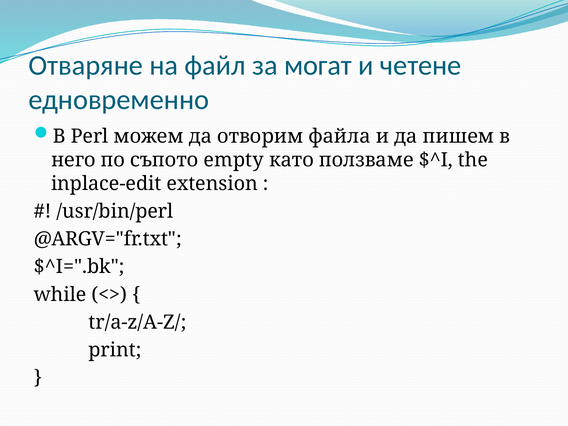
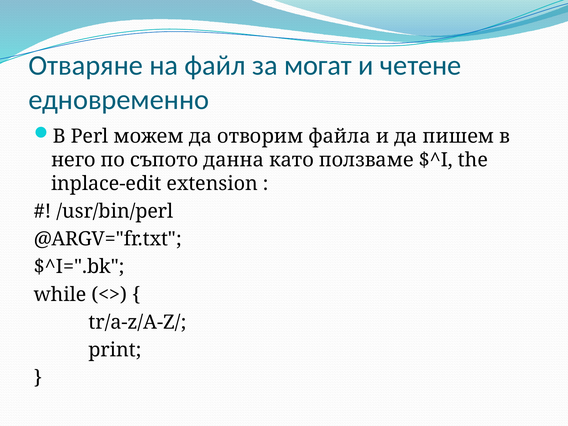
empty: empty -> данна
